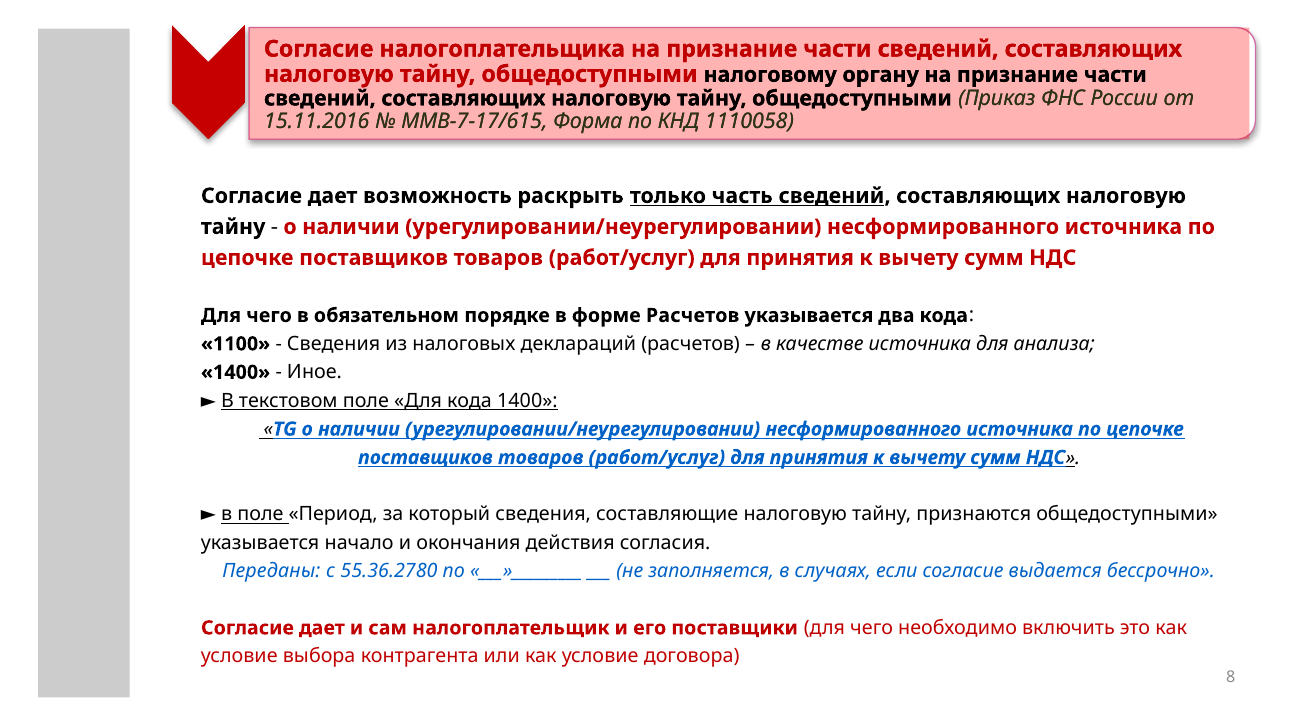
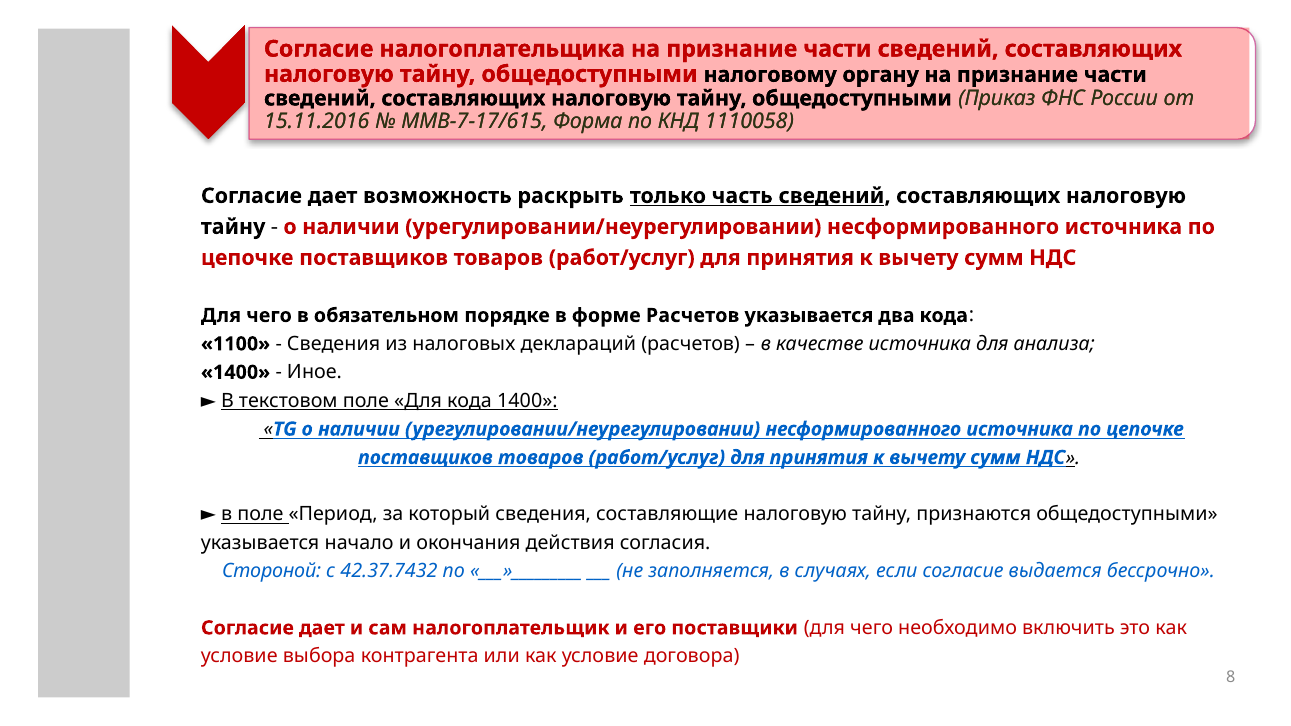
Переданы: Переданы -> Стороной
55.36.2780: 55.36.2780 -> 42.37.7432
